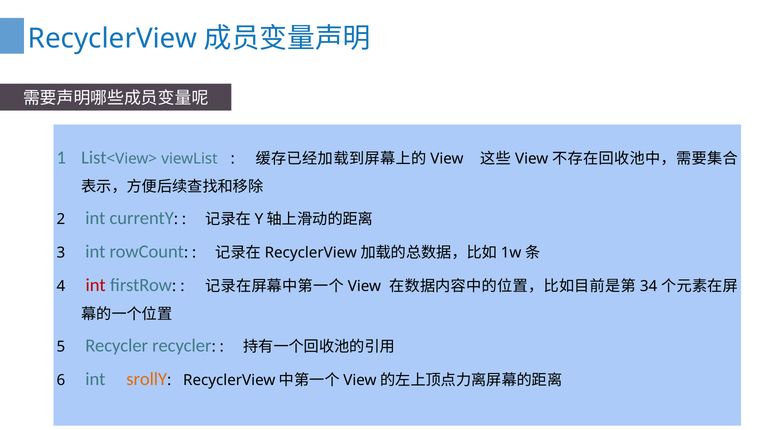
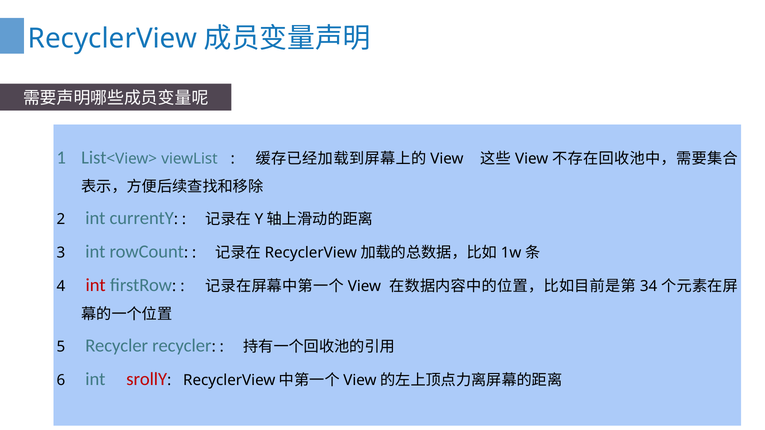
srollY colour: orange -> red
